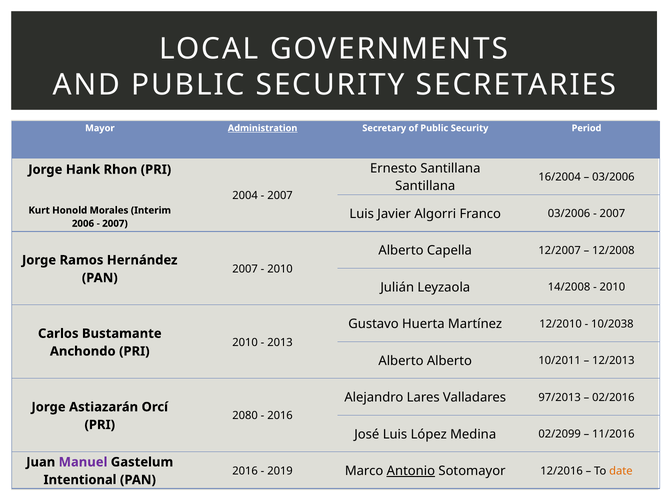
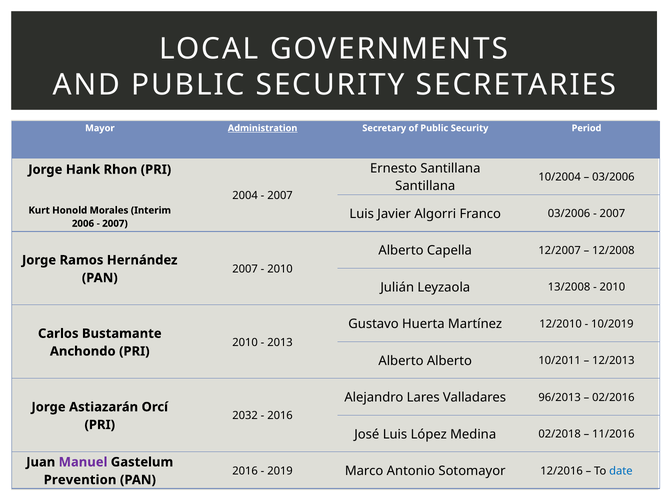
16/2004: 16/2004 -> 10/2004
14/2008: 14/2008 -> 13/2008
10/2038: 10/2038 -> 10/2019
97/2013: 97/2013 -> 96/2013
2080: 2080 -> 2032
02/2099: 02/2099 -> 02/2018
Antonio underline: present -> none
date colour: orange -> blue
Intentional: Intentional -> Prevention
